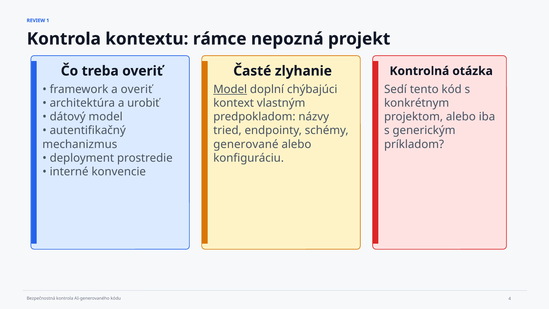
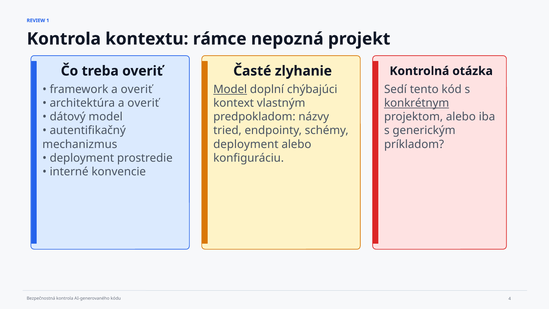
architektúra a urobiť: urobiť -> overiť
konkrétnym underline: none -> present
generované at (246, 144): generované -> deployment
